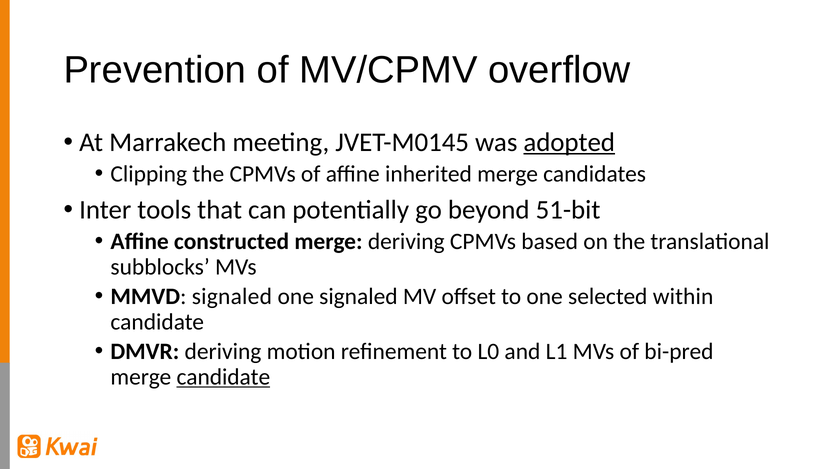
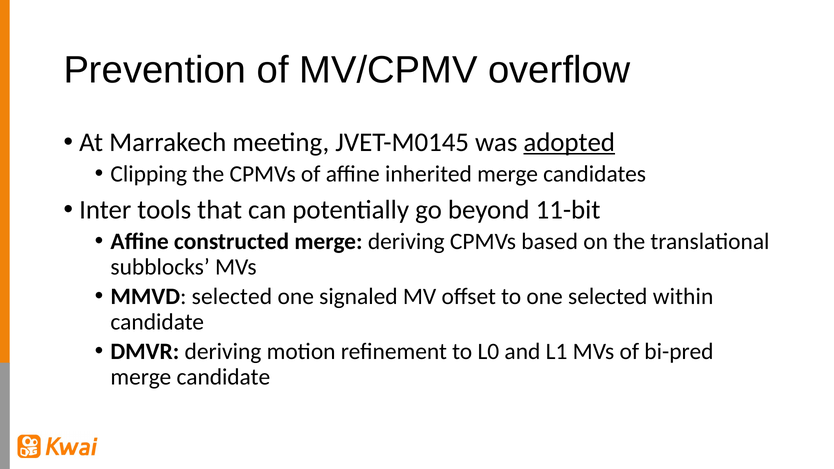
51-bit: 51-bit -> 11-bit
MMVD signaled: signaled -> selected
candidate at (223, 377) underline: present -> none
